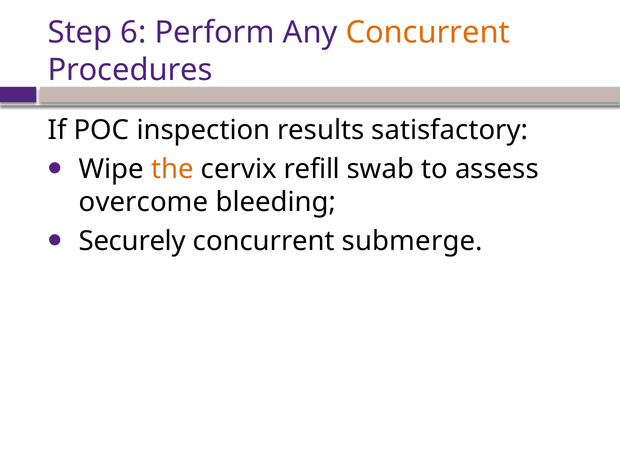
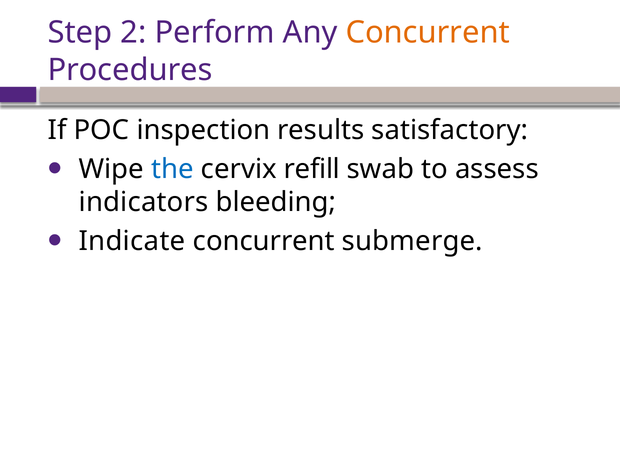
6: 6 -> 2
the colour: orange -> blue
overcome: overcome -> indicators
Securely: Securely -> Indicate
